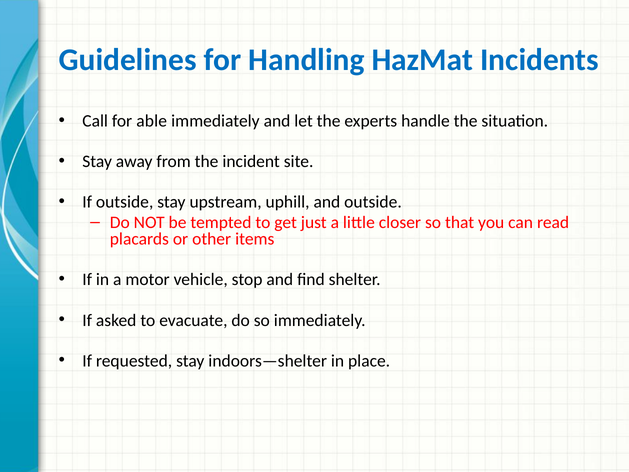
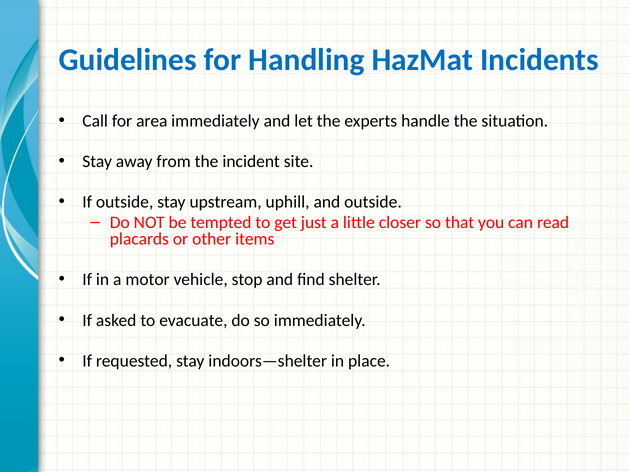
able: able -> area
